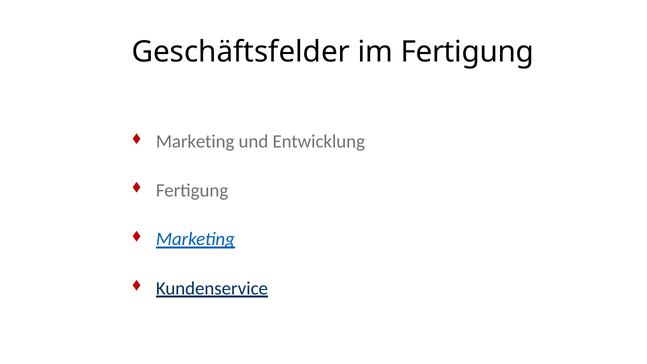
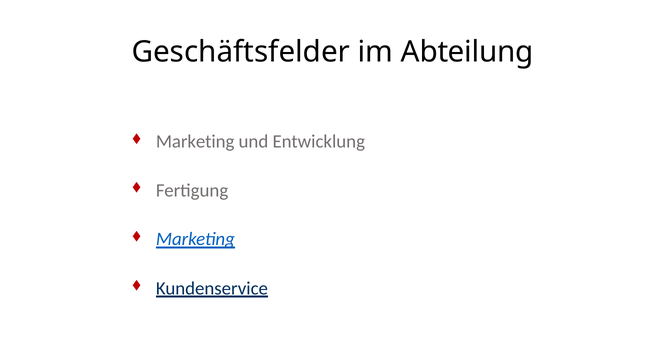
im Fertigung: Fertigung -> Abteilung
